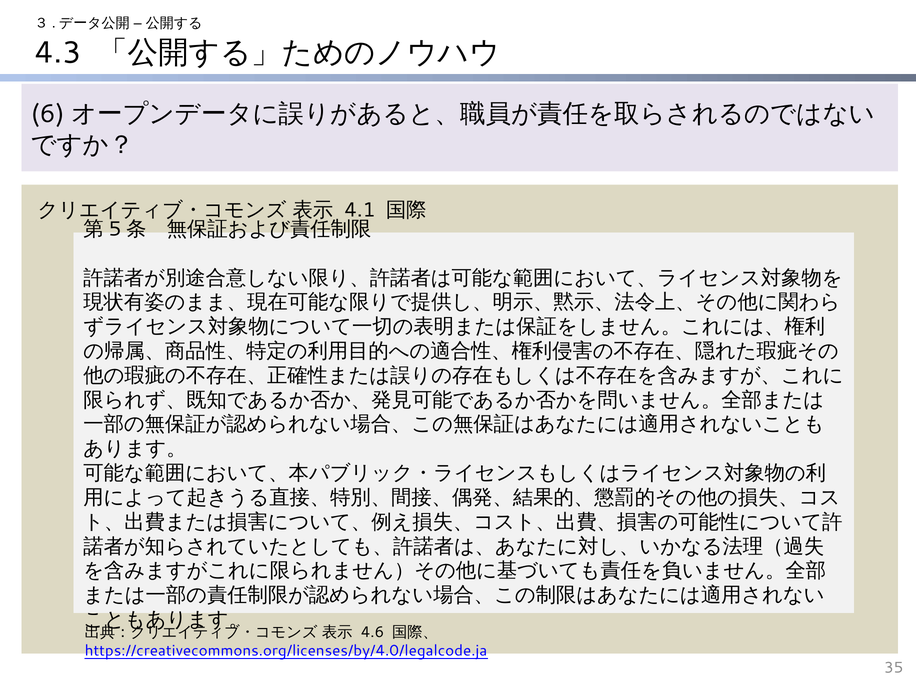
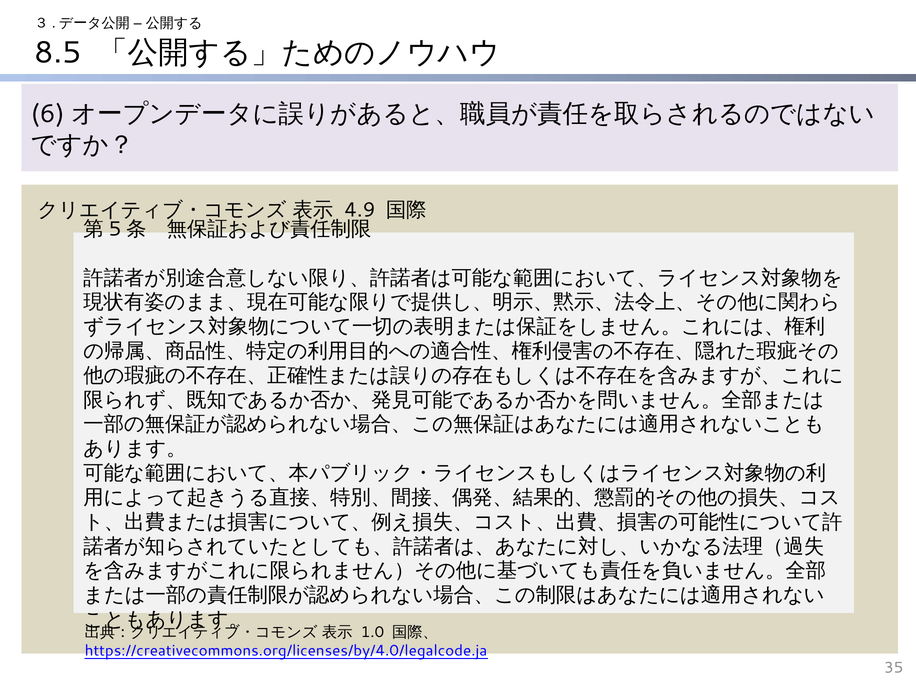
4.3: 4.3 -> 8.5
4.1: 4.1 -> 4.9
4.6: 4.6 -> 1.0
